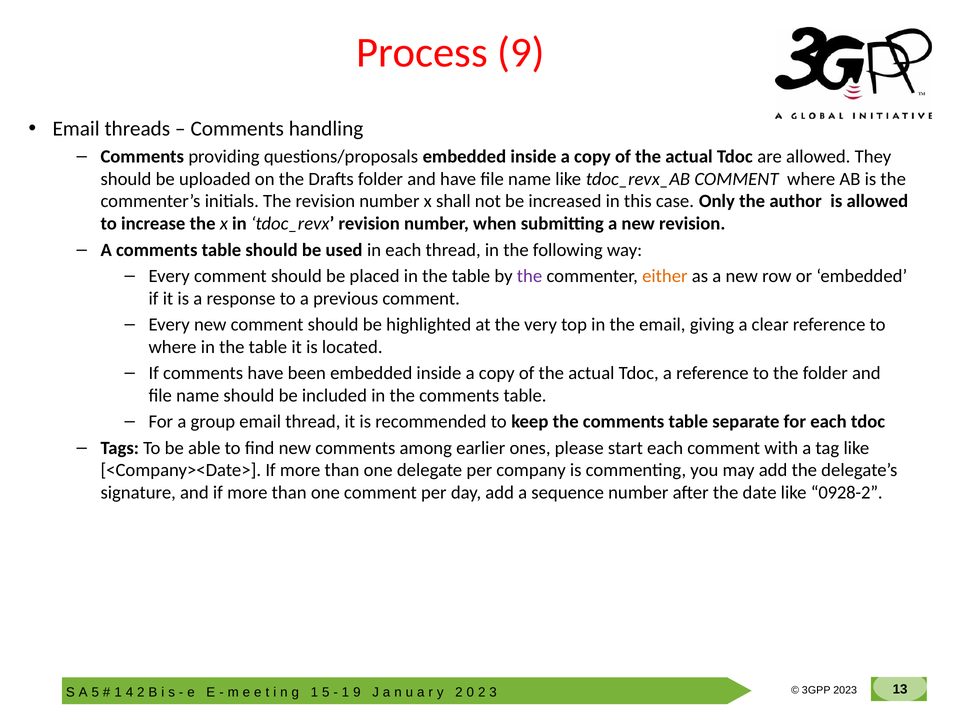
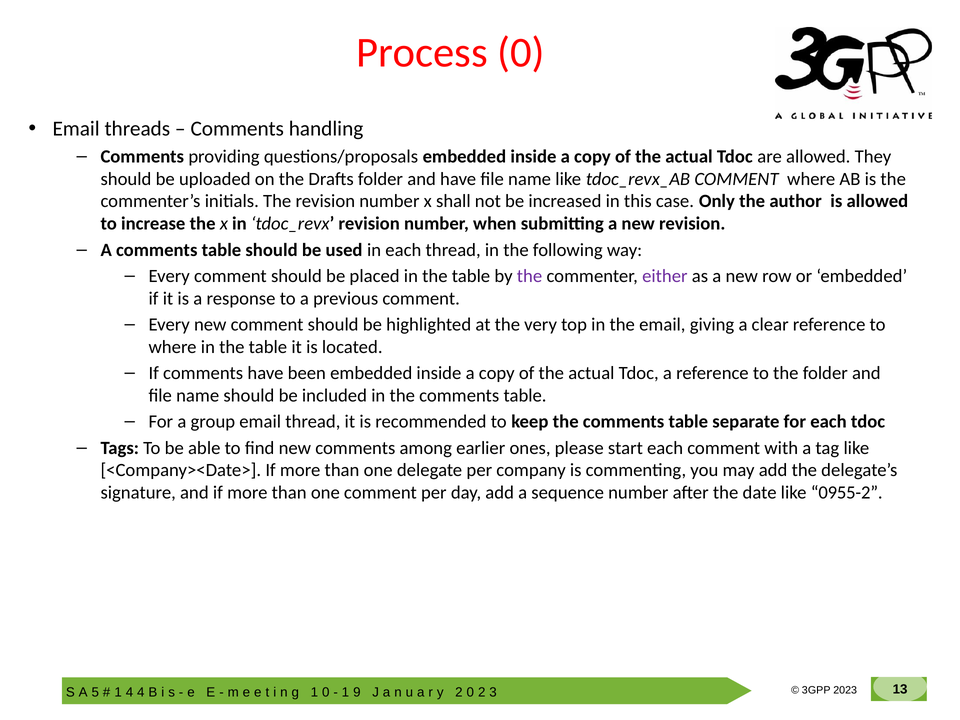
Process 9: 9 -> 0
either colour: orange -> purple
0928-2: 0928-2 -> 0955-2
2 at (141, 692): 2 -> 4
5 at (326, 692): 5 -> 0
